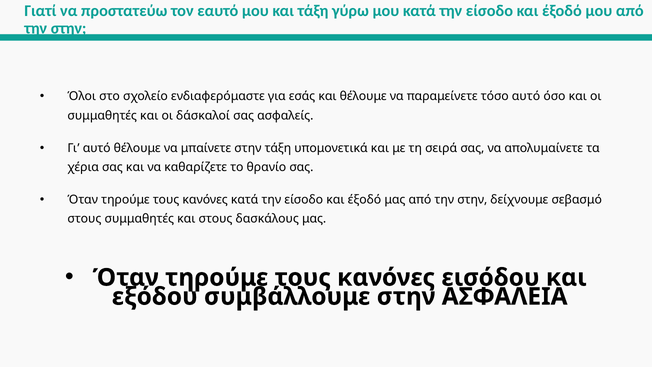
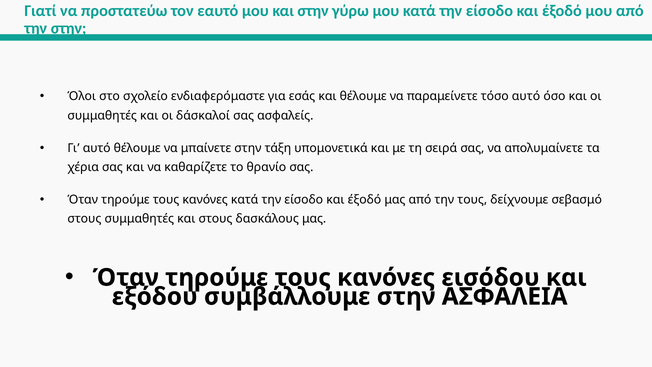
και τάξη: τάξη -> στην
μας από την στην: στην -> τους
